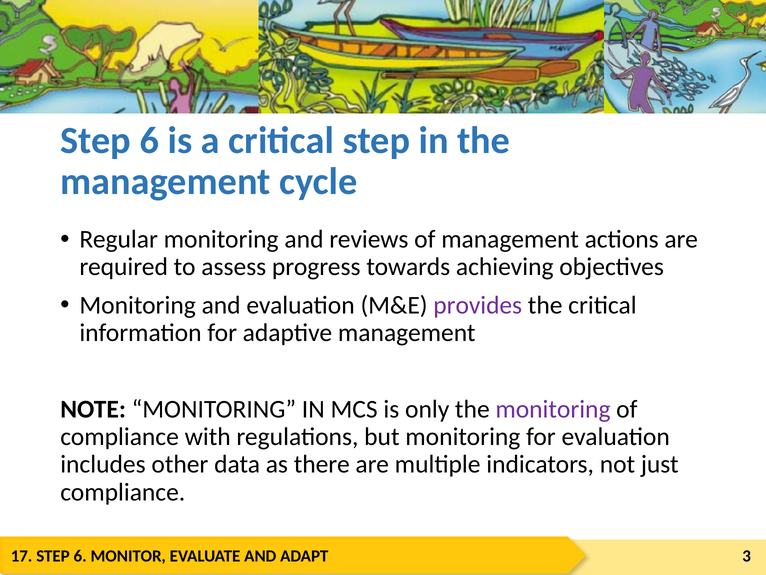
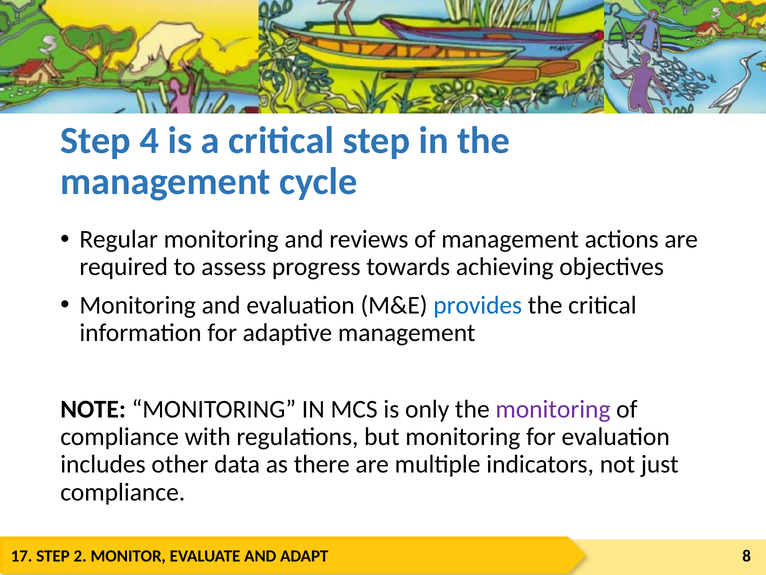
6 at (149, 140): 6 -> 4
provides colour: purple -> blue
6 at (80, 555): 6 -> 2
3: 3 -> 8
